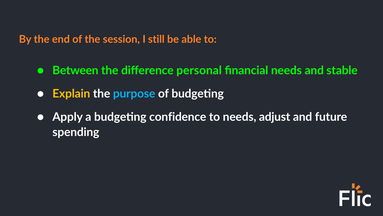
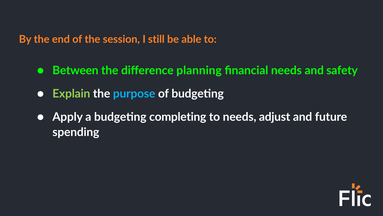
personal: personal -> planning
stable: stable -> safety
Explain colour: yellow -> light green
confidence: confidence -> completing
